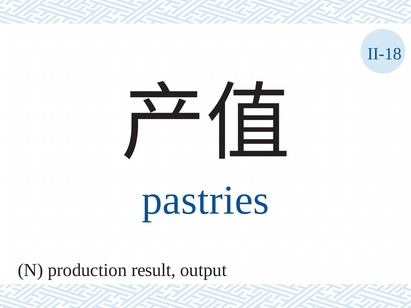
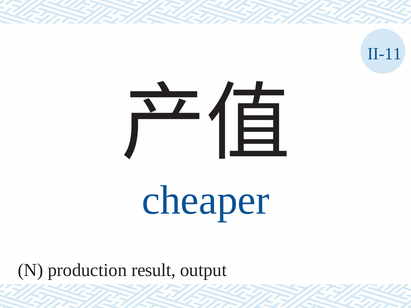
II-18: II-18 -> II-11
pastries: pastries -> cheaper
